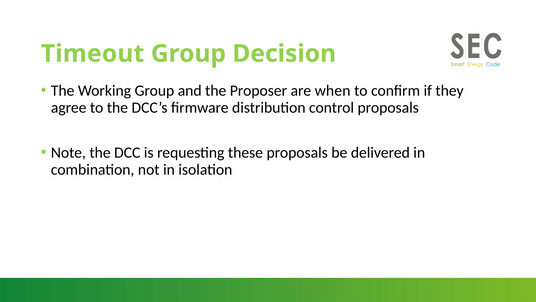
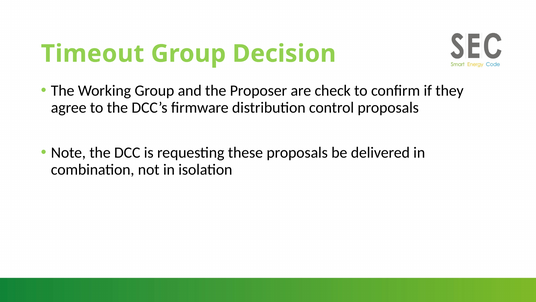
when: when -> check
